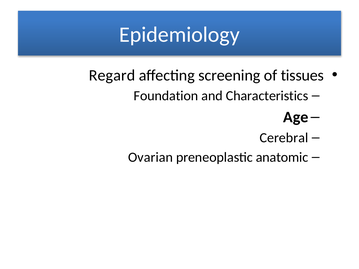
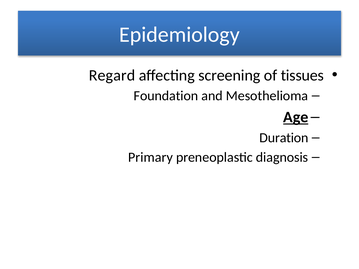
Characteristics: Characteristics -> Mesothelioma
Age underline: none -> present
Cerebral: Cerebral -> Duration
Ovarian: Ovarian -> Primary
anatomic: anatomic -> diagnosis
